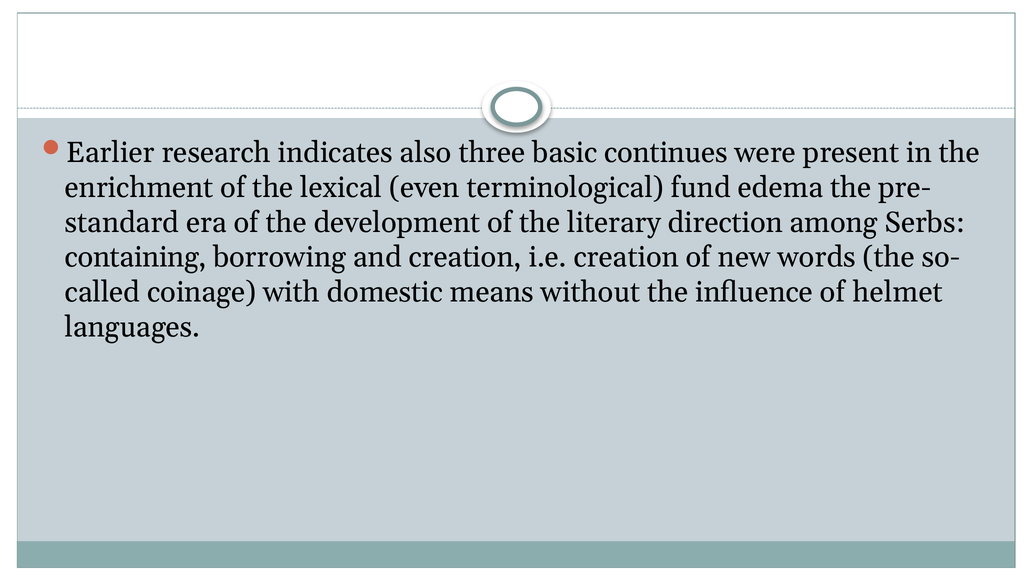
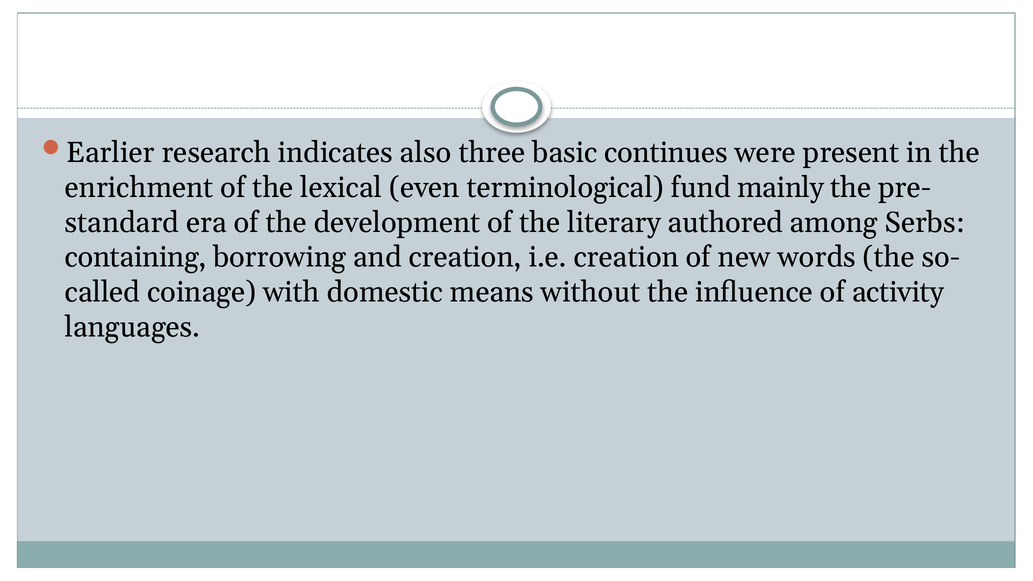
edema: edema -> mainly
direction: direction -> authored
helmet: helmet -> activity
